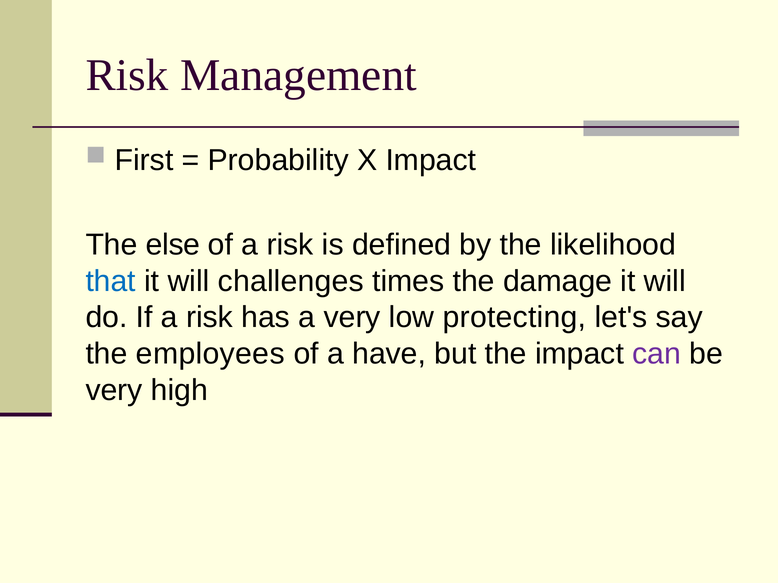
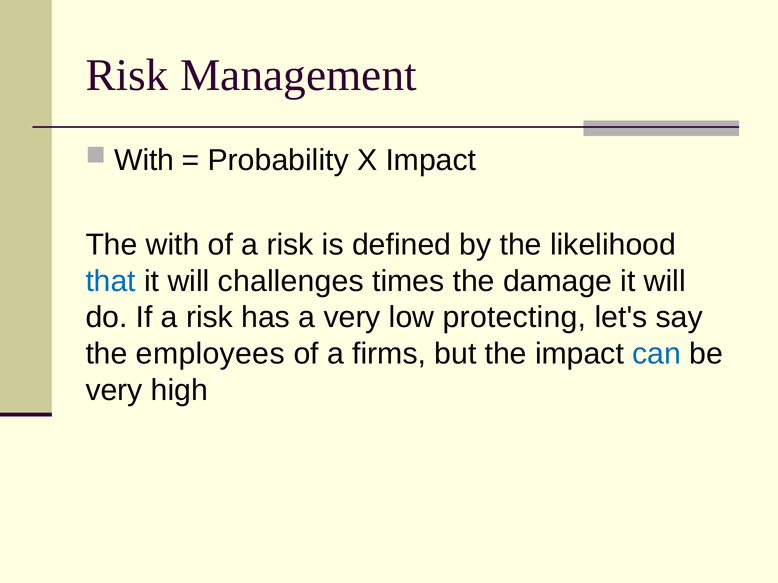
First at (144, 160): First -> With
The else: else -> with
have: have -> firms
can colour: purple -> blue
